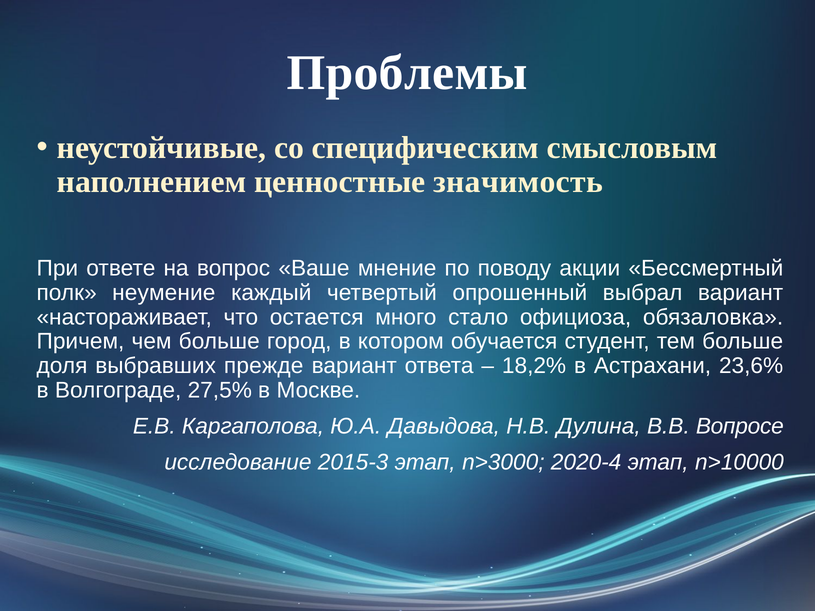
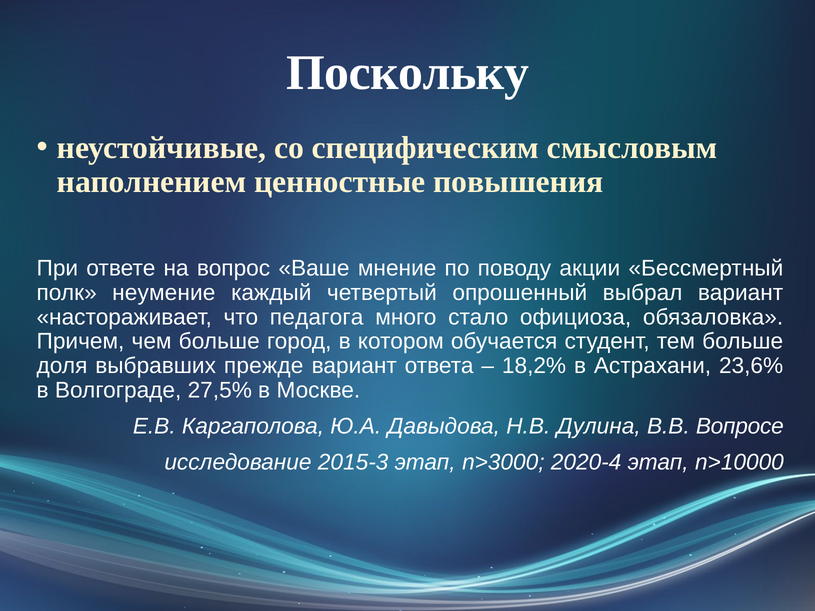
Проблемы: Проблемы -> Поскольку
значимость: значимость -> повышения
остается: остается -> педагога
